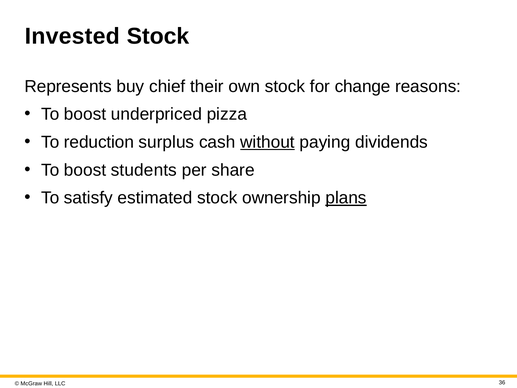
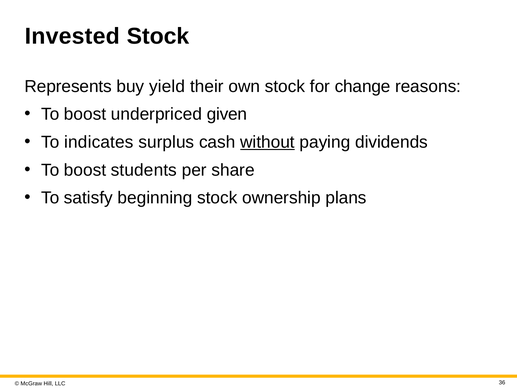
chief: chief -> yield
pizza: pizza -> given
reduction: reduction -> indicates
estimated: estimated -> beginning
plans underline: present -> none
